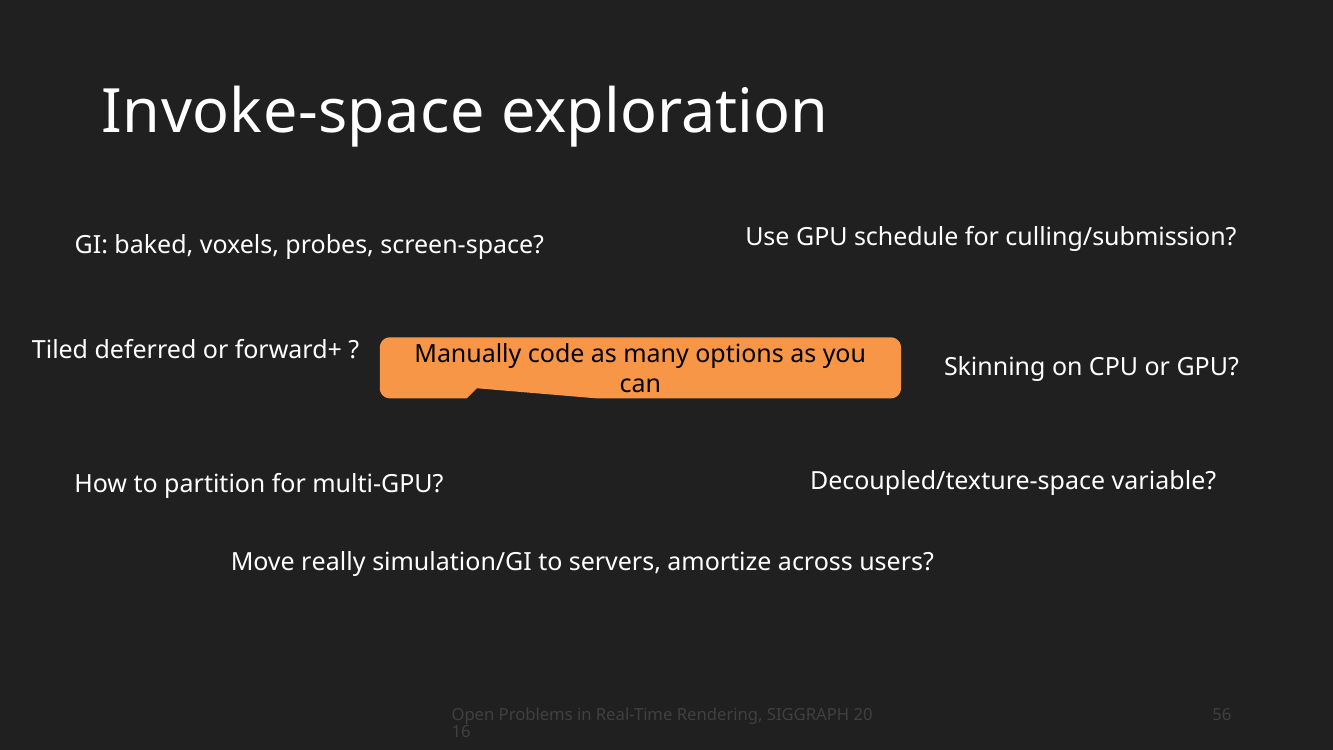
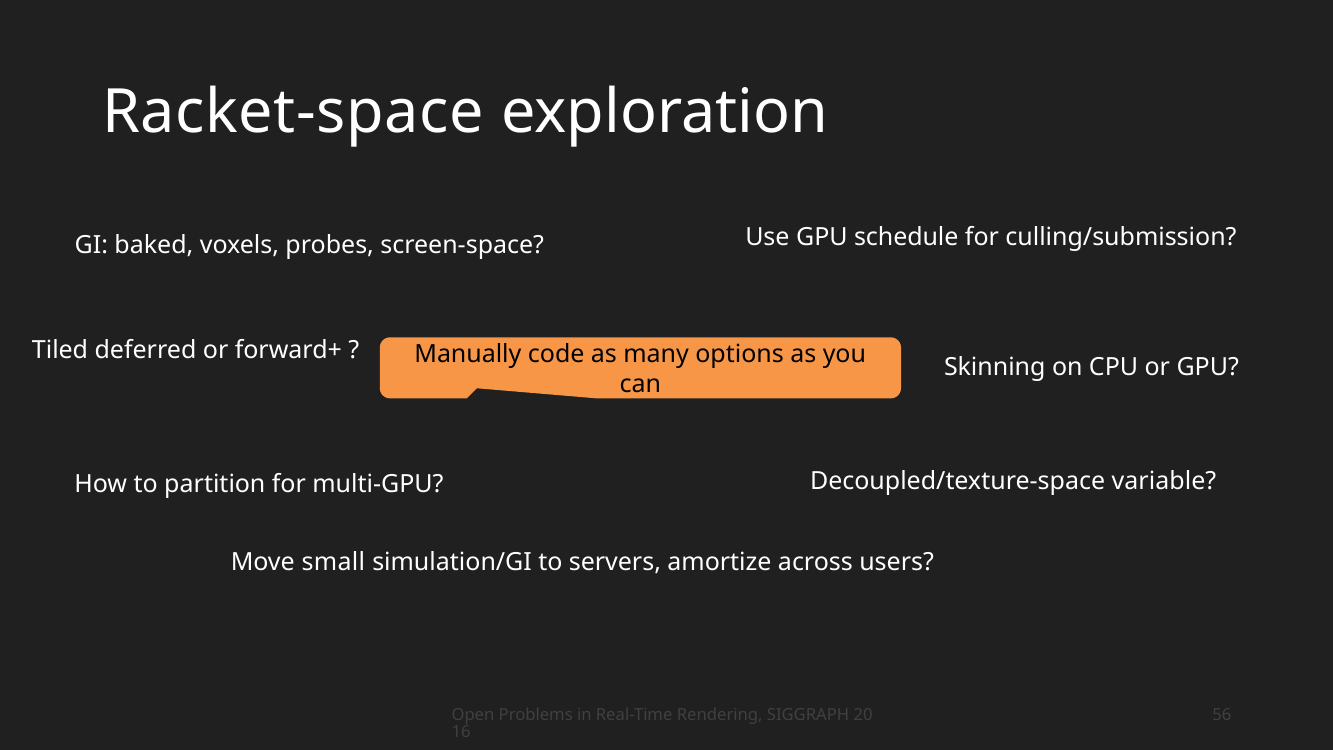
Invoke-space: Invoke-space -> Racket-space
really: really -> small
